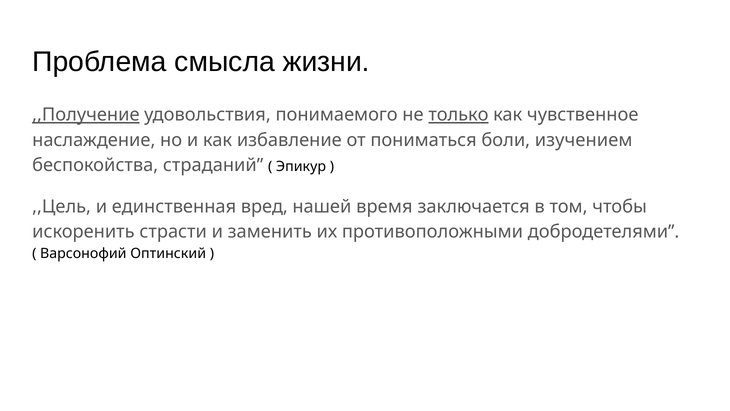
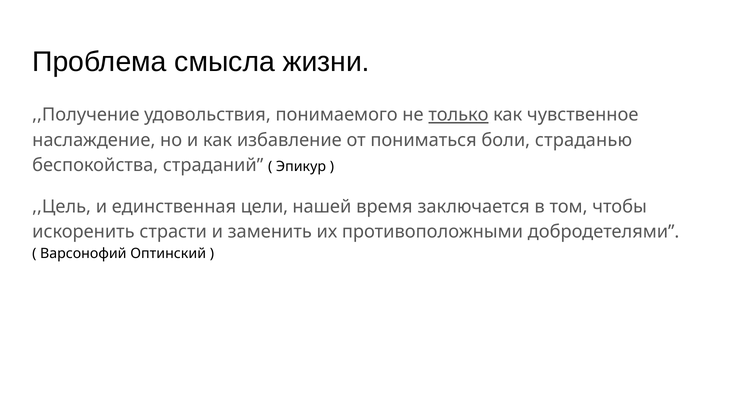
,,Получение underline: present -> none
изучением: изучением -> страданью
вред: вред -> цели
